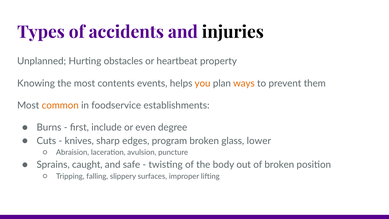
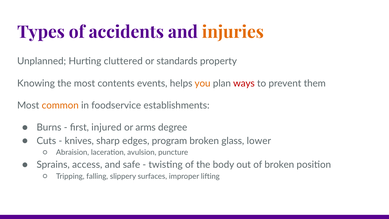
injuries colour: black -> orange
obstacles: obstacles -> cluttered
heartbeat: heartbeat -> standards
ways colour: orange -> red
include: include -> injured
even: even -> arms
caught: caught -> access
